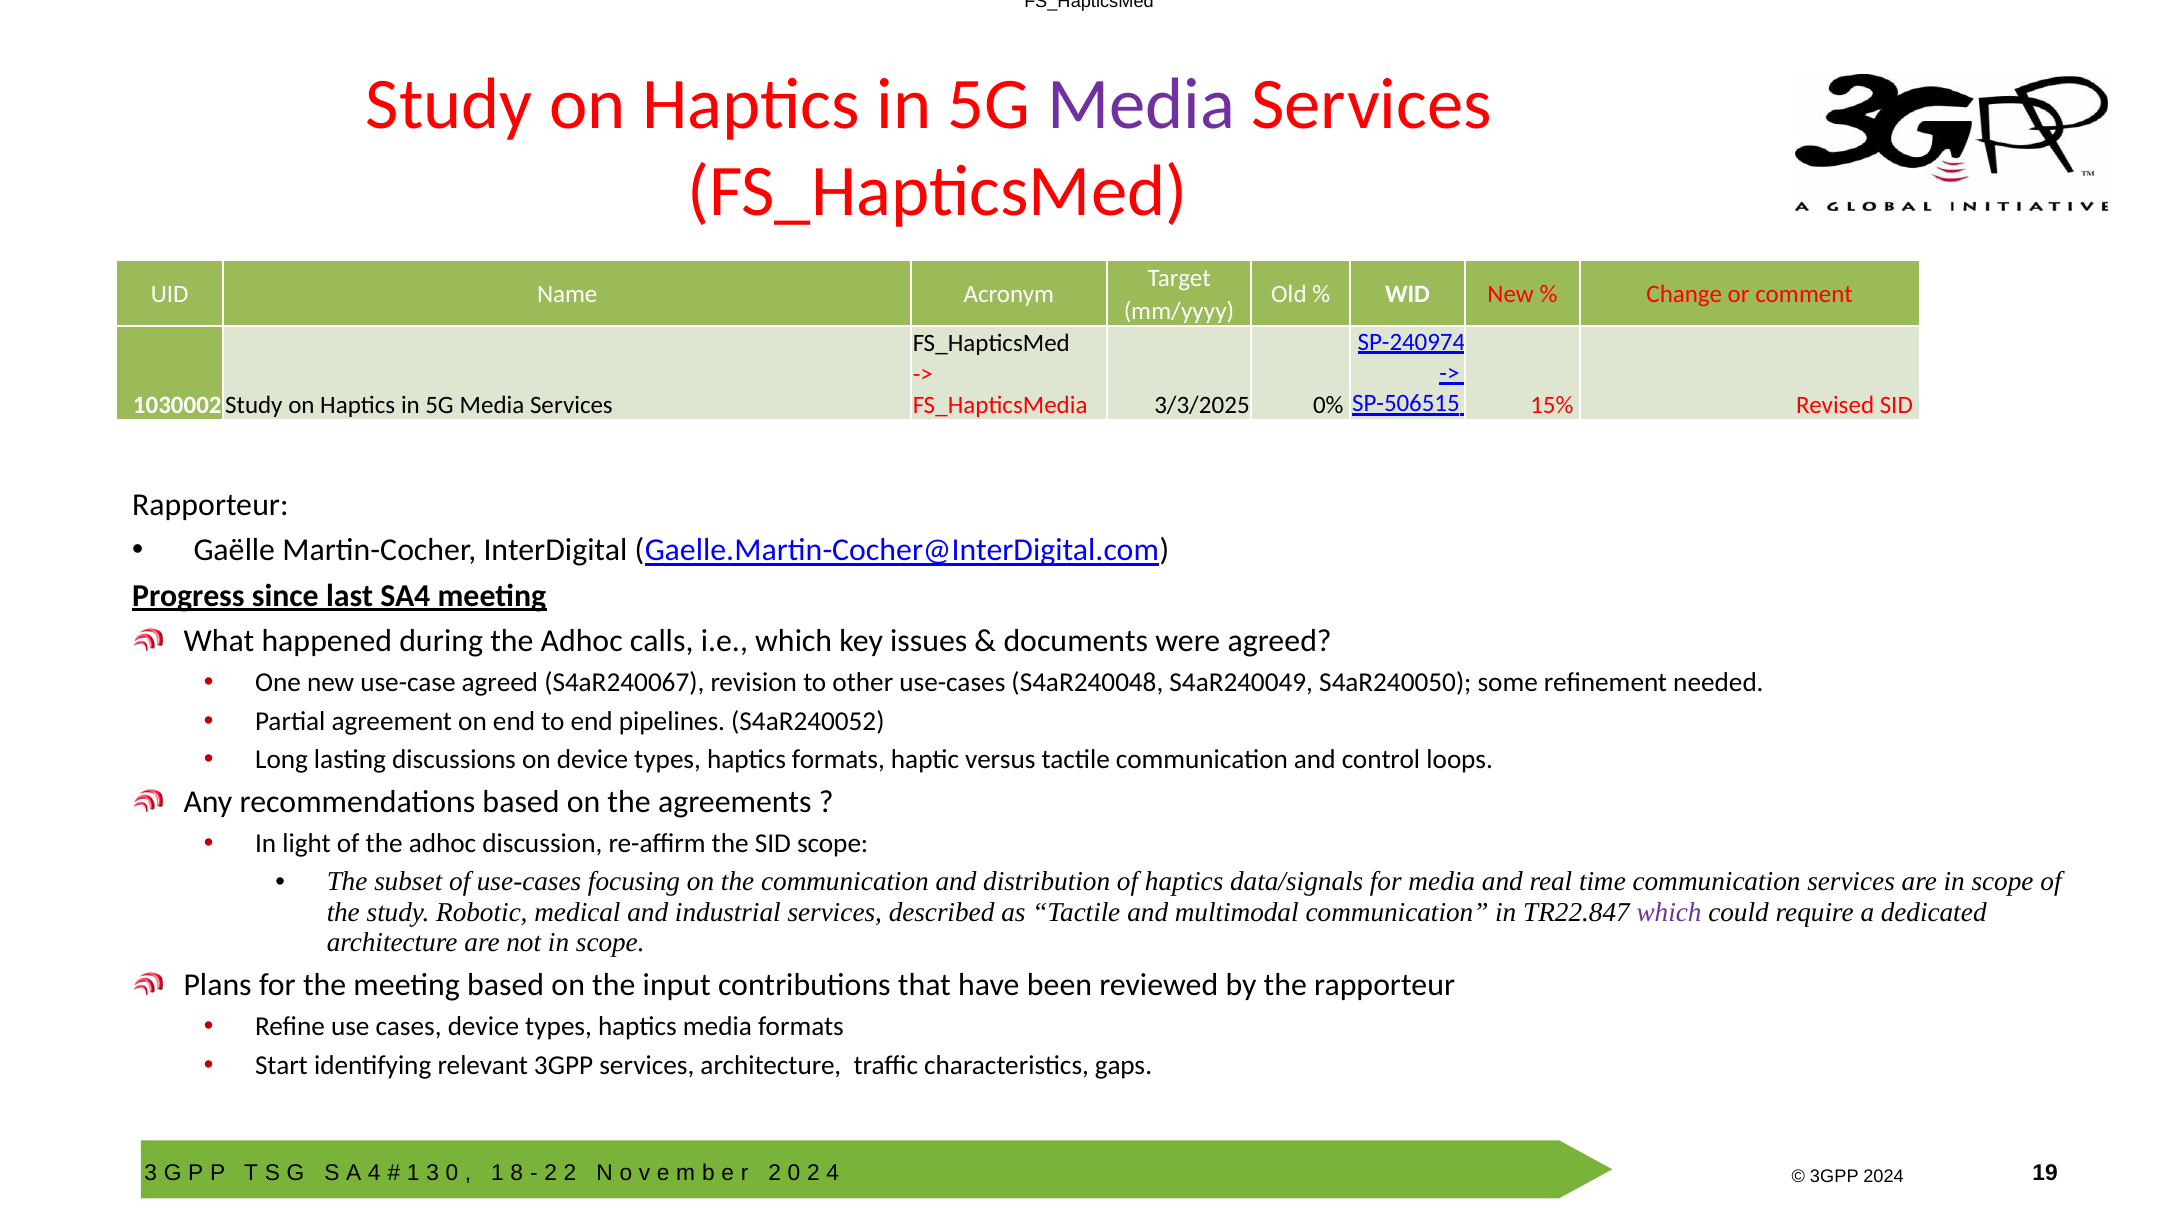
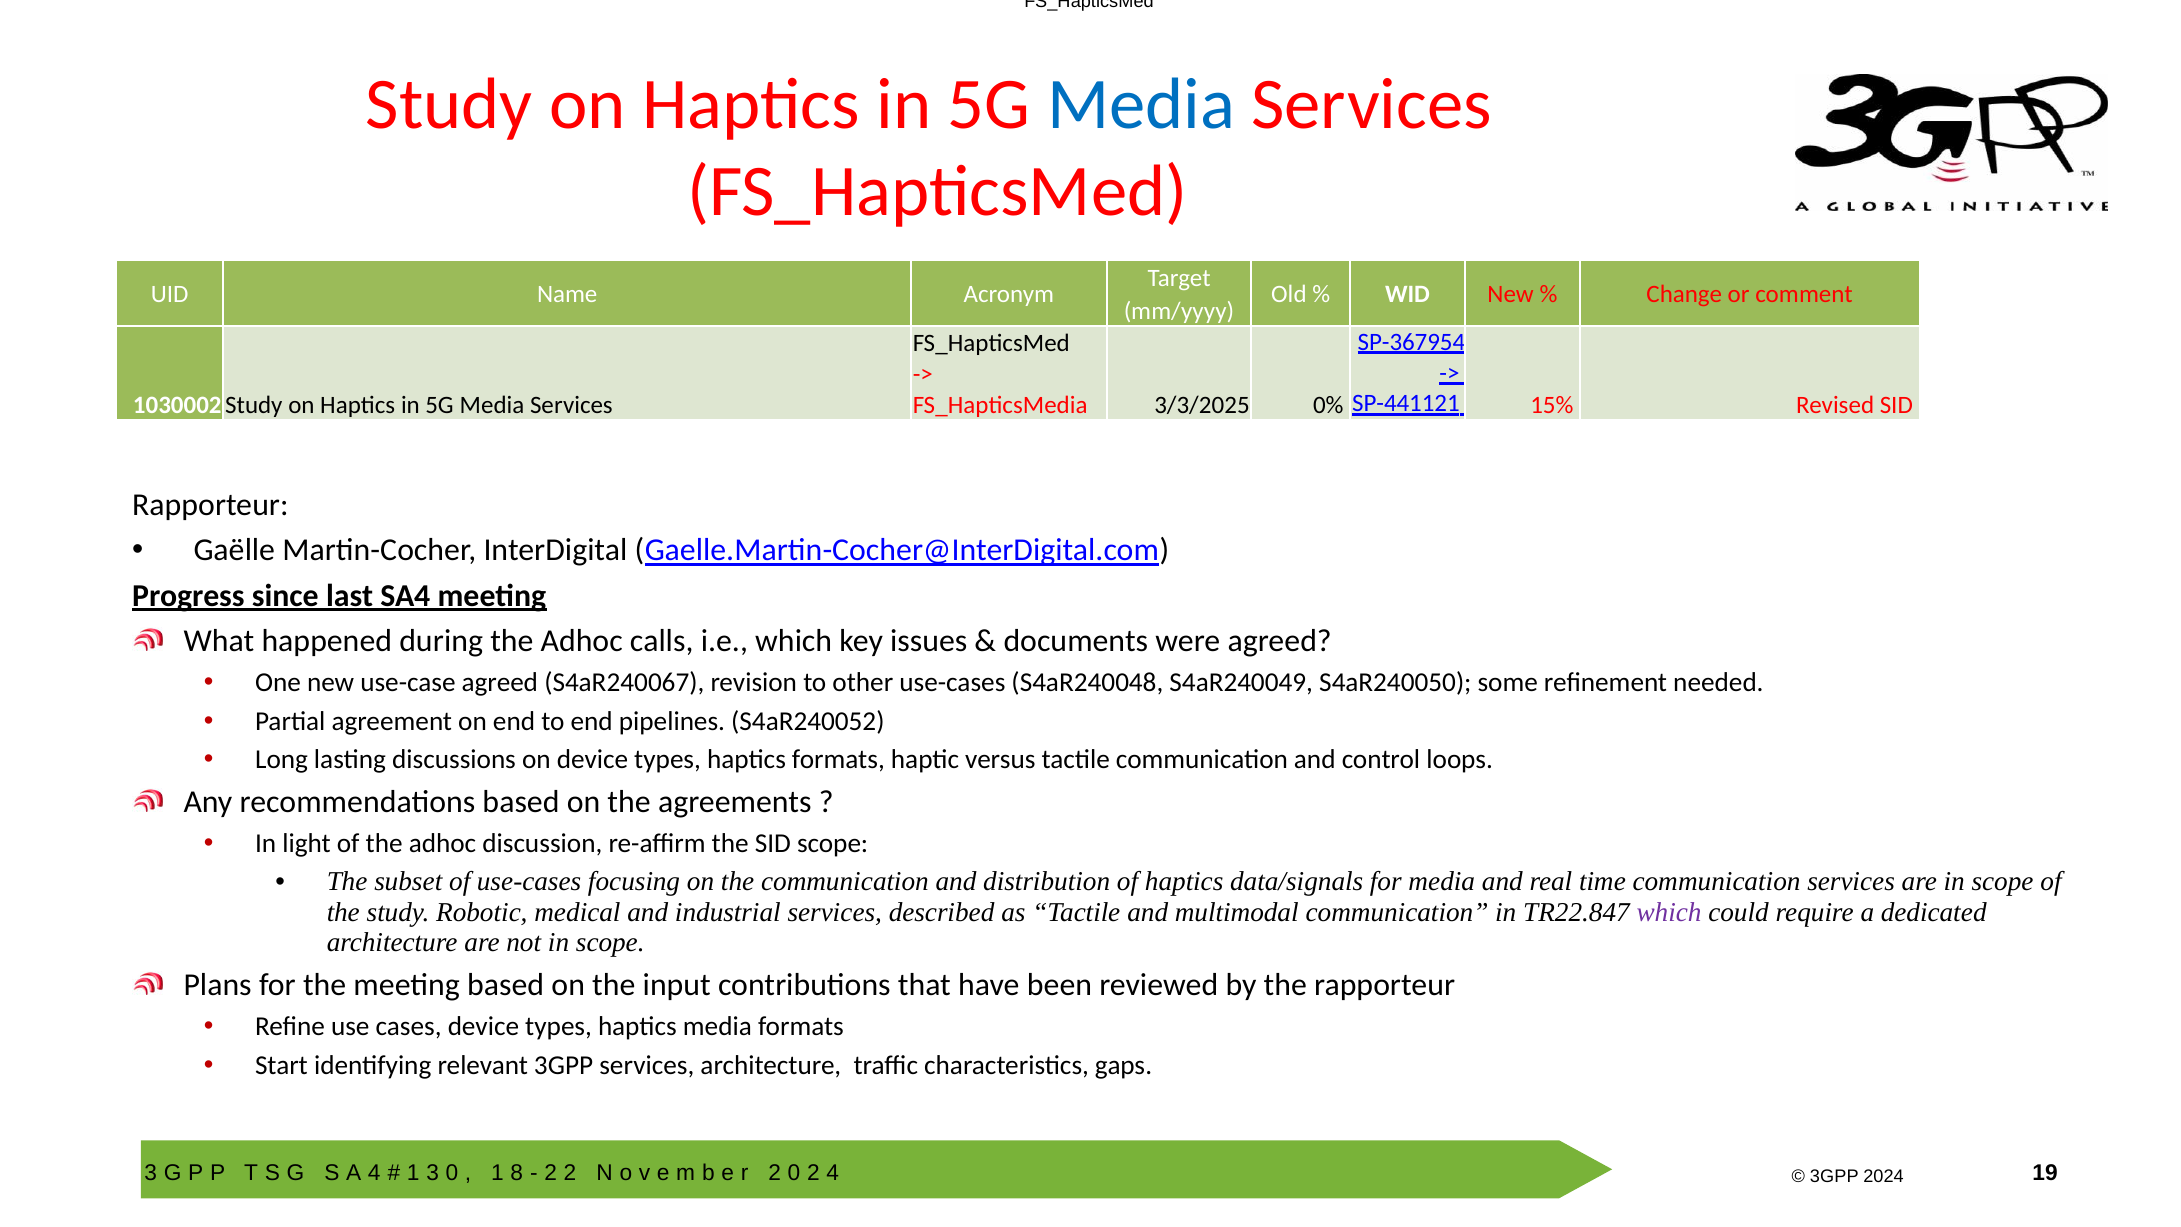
Media at (1141, 105) colour: purple -> blue
SP-240974: SP-240974 -> SP-367954
SP-506515: SP-506515 -> SP-441121
